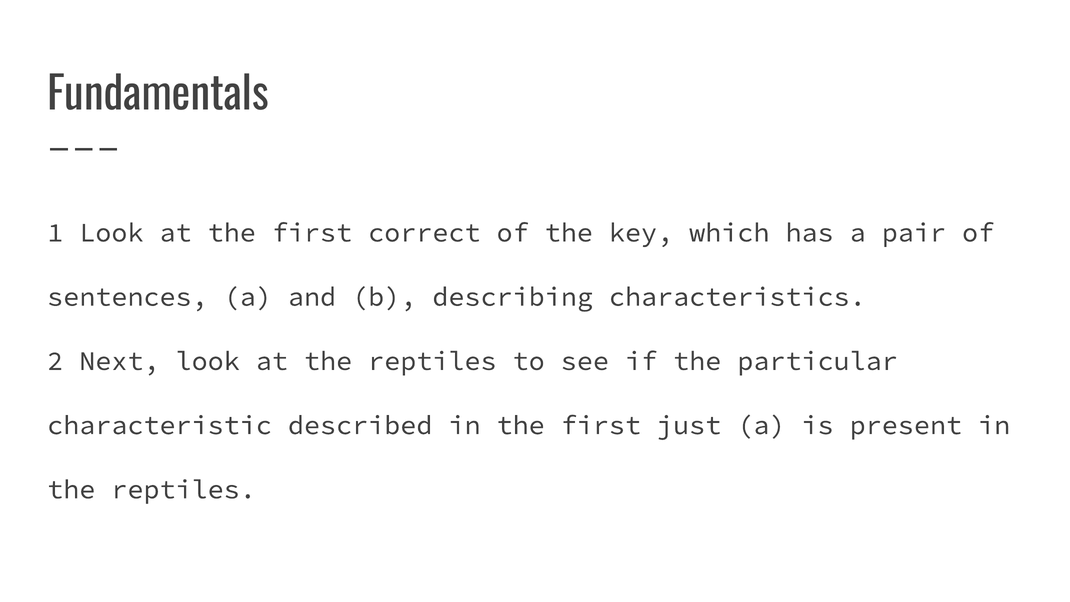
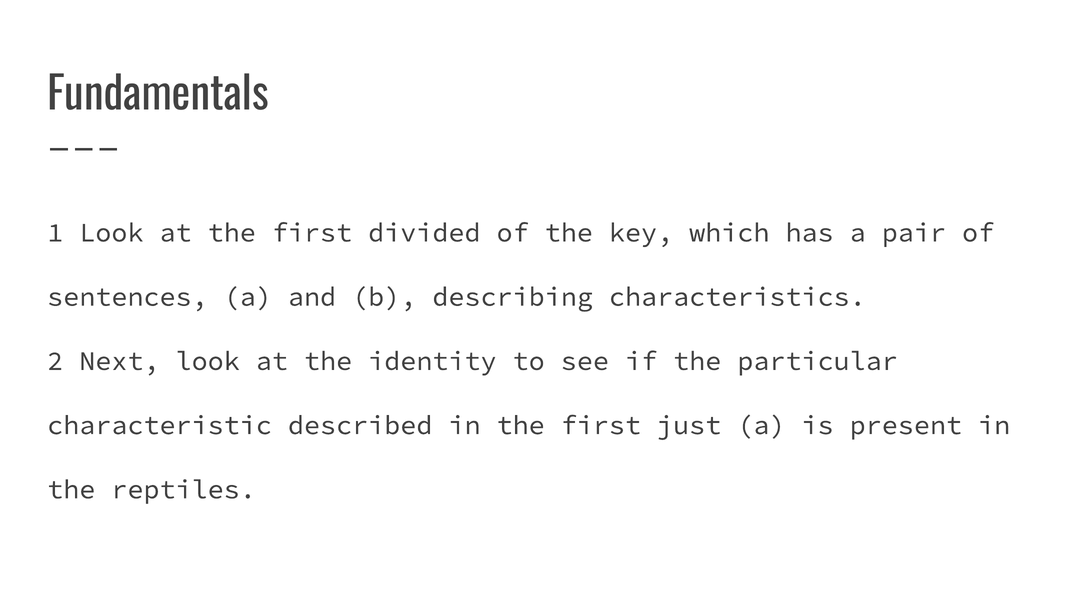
correct: correct -> divided
at the reptiles: reptiles -> identity
